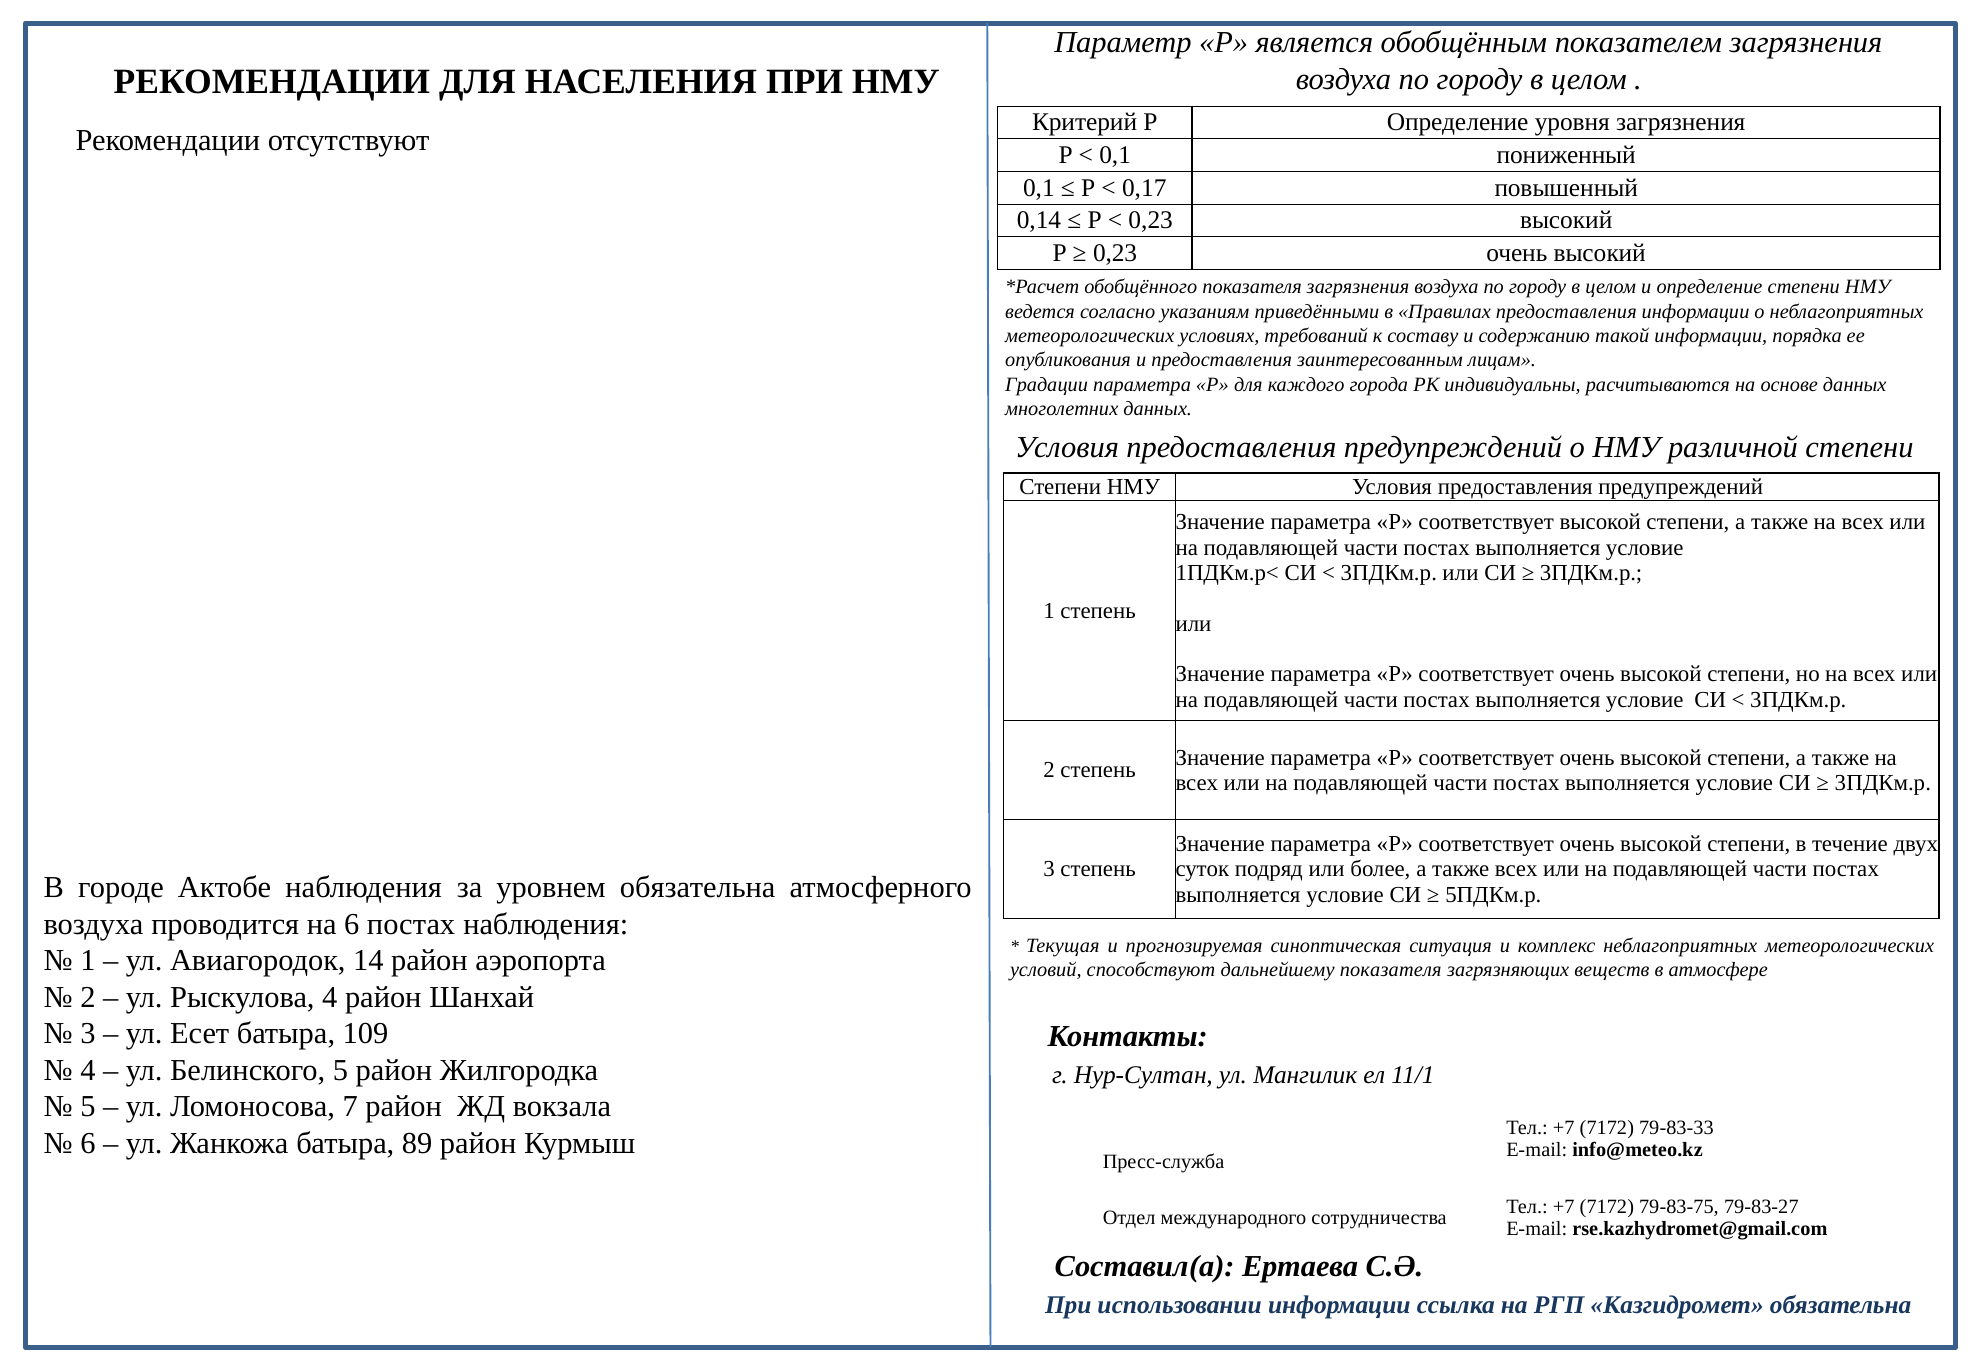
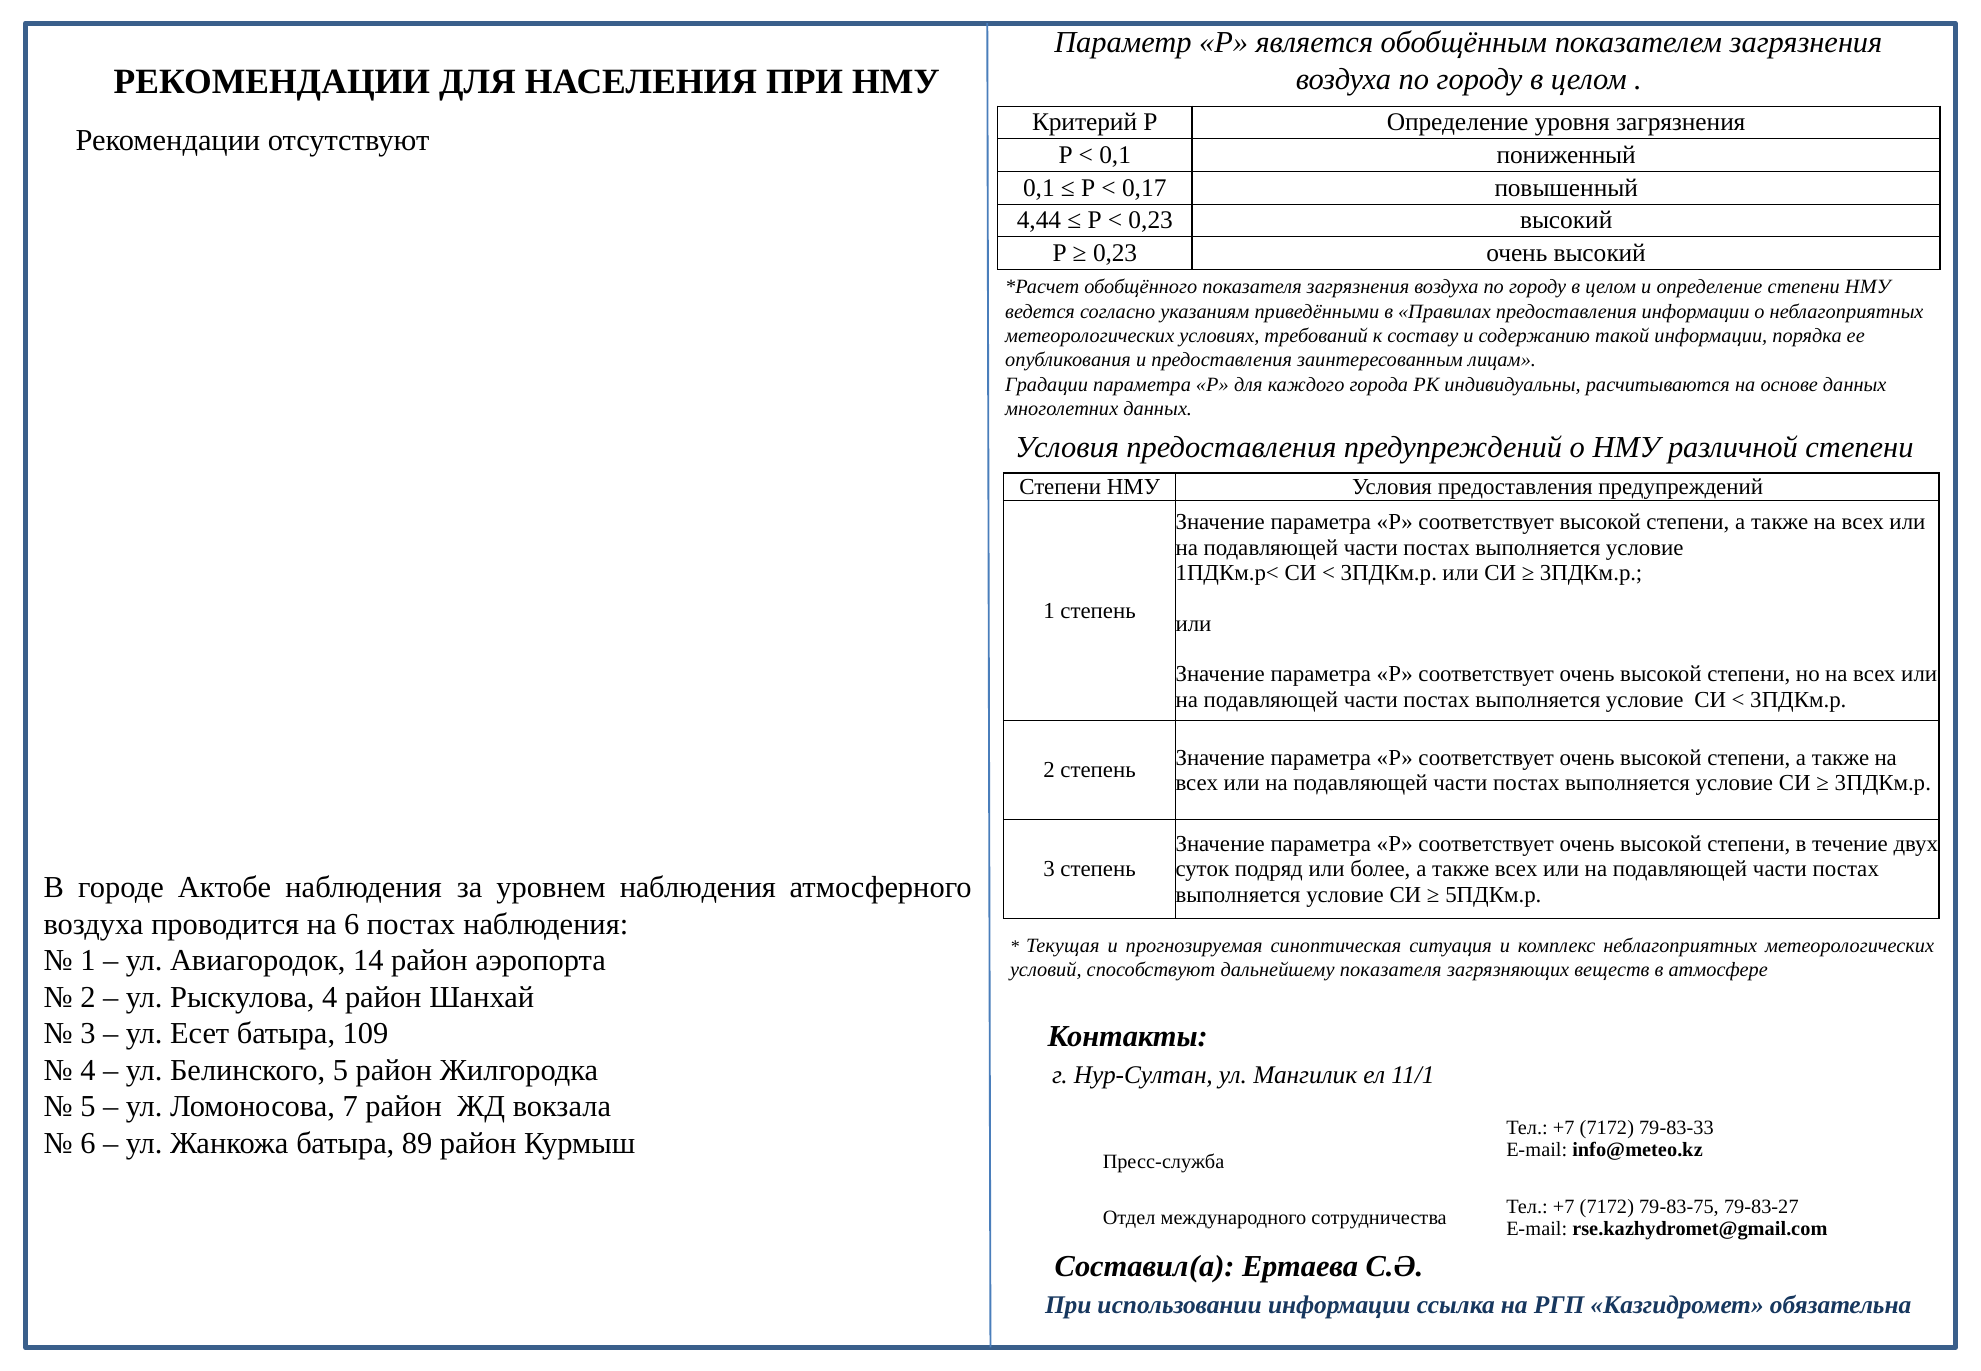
0,14: 0,14 -> 4,44
уровнем обязательна: обязательна -> наблюдения
